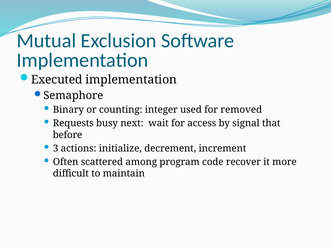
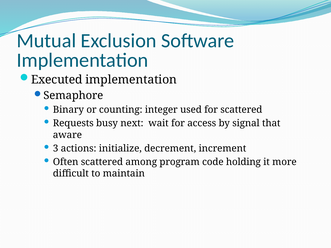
for removed: removed -> scattered
before: before -> aware
recover: recover -> holding
